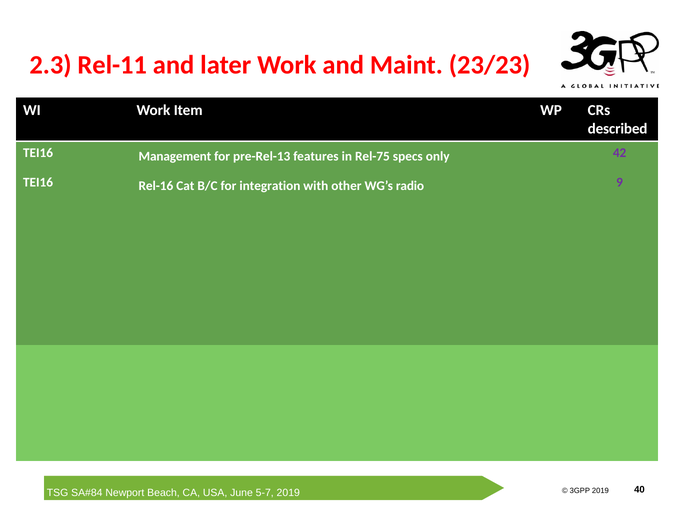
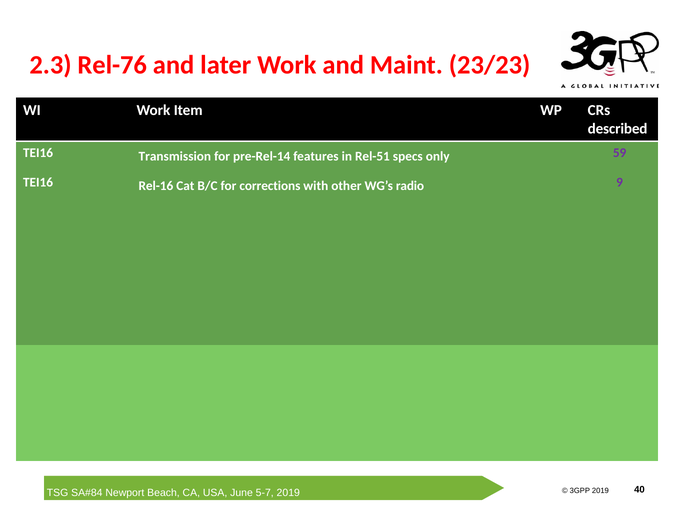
Rel-11: Rel-11 -> Rel-76
Management: Management -> Transmission
pre-Rel-13: pre-Rel-13 -> pre-Rel-14
Rel-75: Rel-75 -> Rel-51
42: 42 -> 59
integration: integration -> corrections
